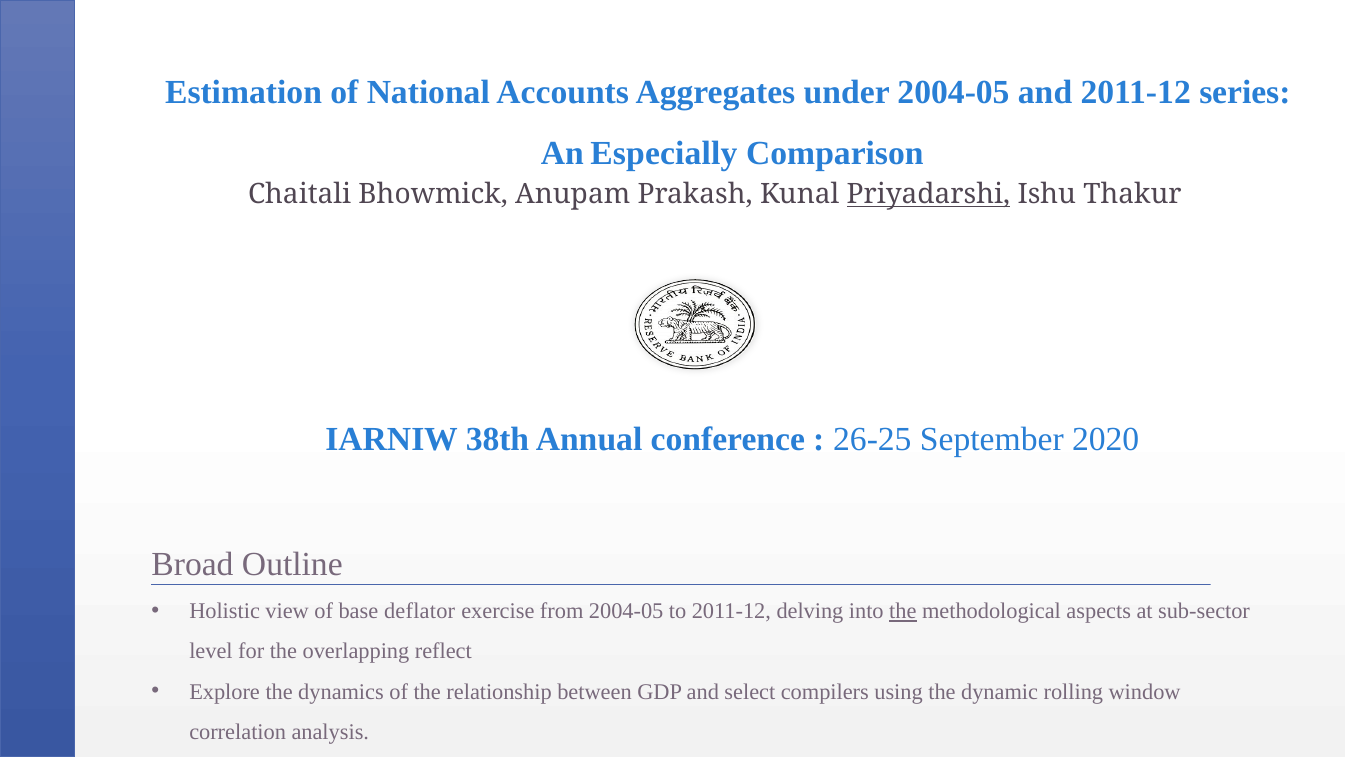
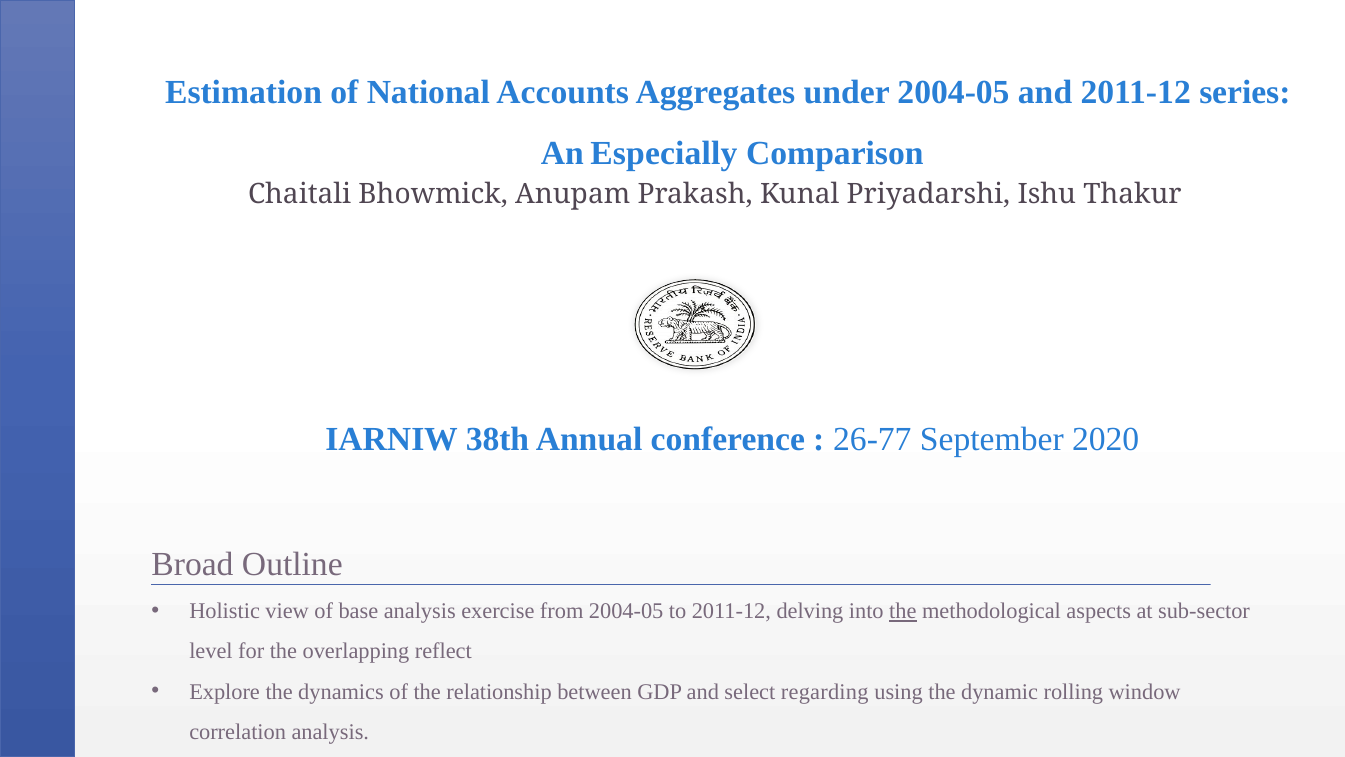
Priyadarshi underline: present -> none
26-25: 26-25 -> 26-77
base deflator: deflator -> analysis
compilers: compilers -> regarding
